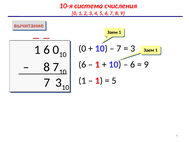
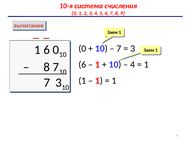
6 at (133, 64): 6 -> 4
9 at (146, 64): 9 -> 1
5 at (114, 81): 5 -> 1
